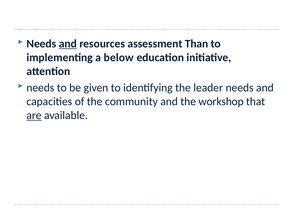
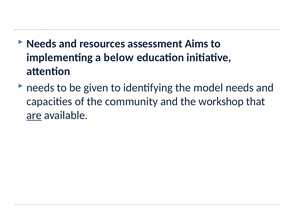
and at (68, 44) underline: present -> none
Than: Than -> Aims
leader: leader -> model
